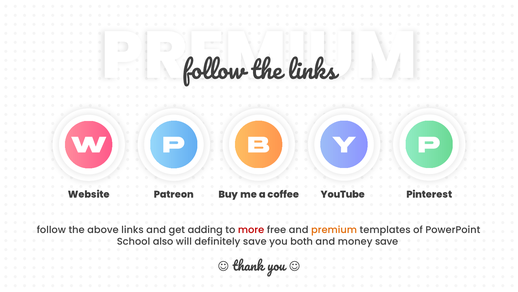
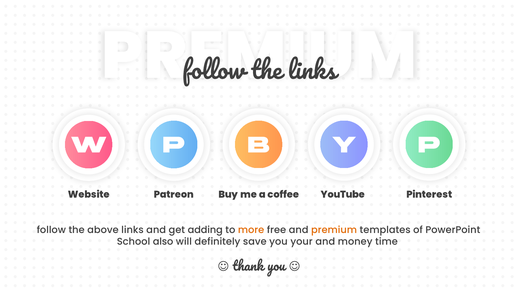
more colour: red -> orange
both: both -> your
money save: save -> time
